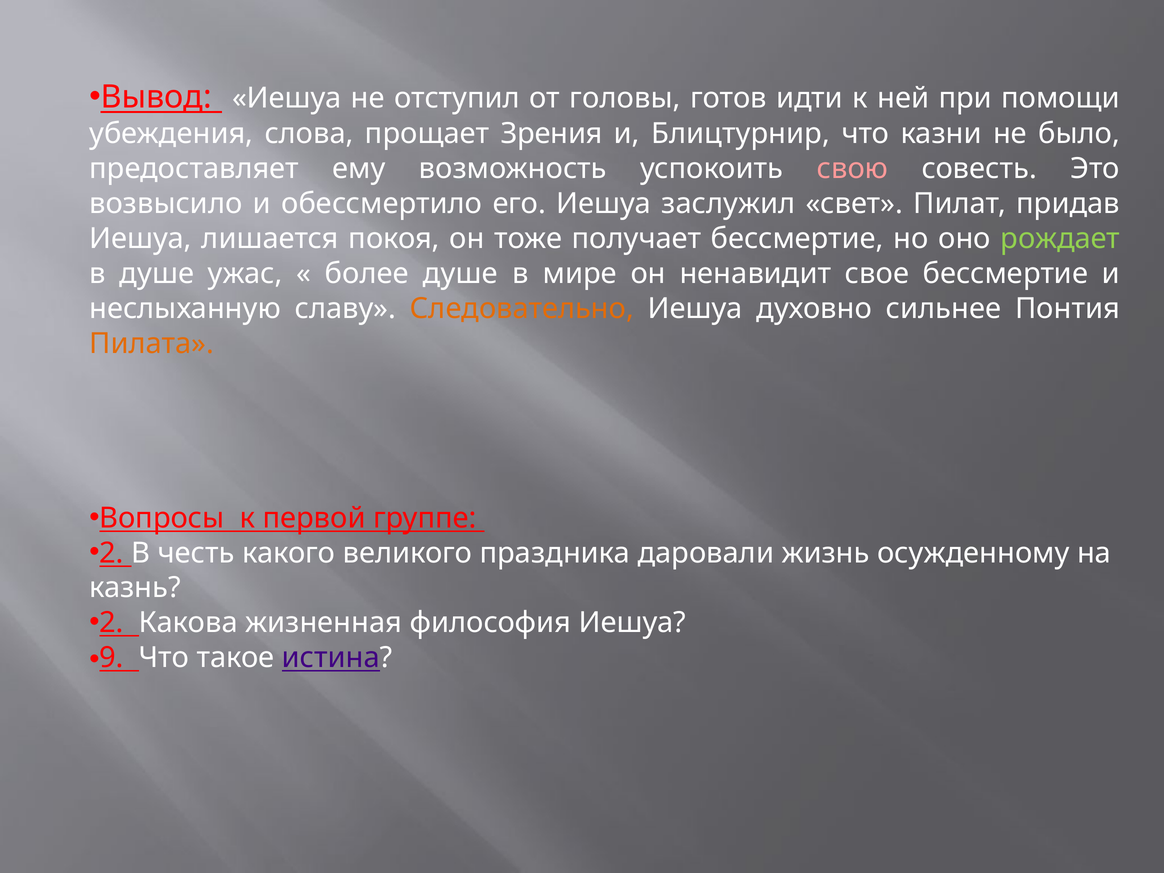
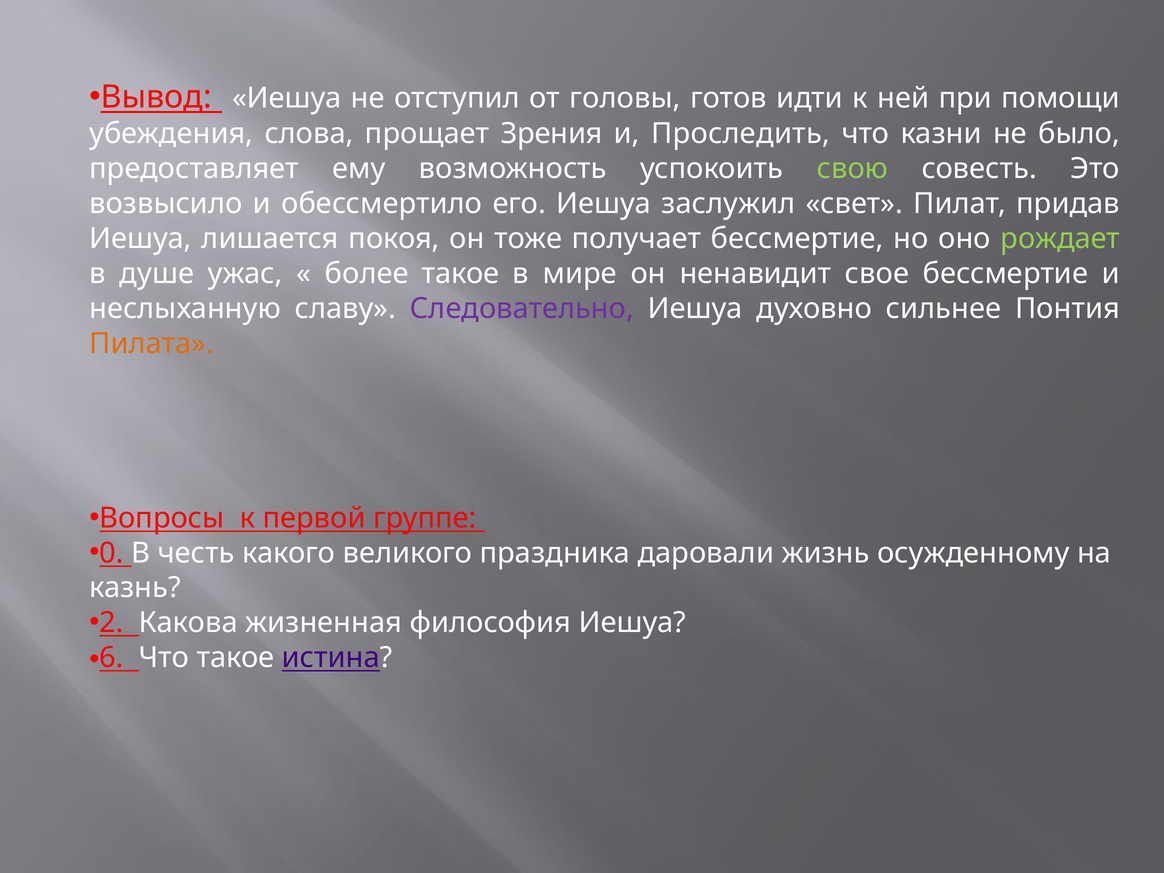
Блицтурнир: Блицтурнир -> Проследить
свою colour: pink -> light green
более душе: душе -> такое
Следовательно colour: orange -> purple
2 at (112, 553): 2 -> 0
9: 9 -> 6
